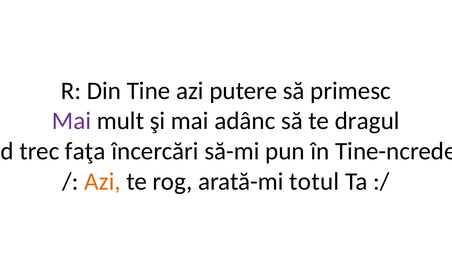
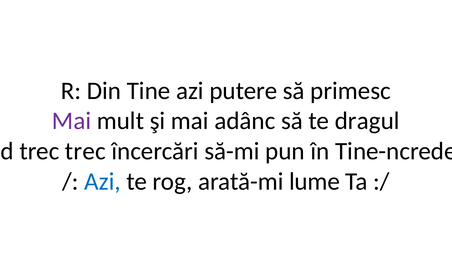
trec faţa: faţa -> trec
Azi at (102, 181) colour: orange -> blue
totul: totul -> lume
